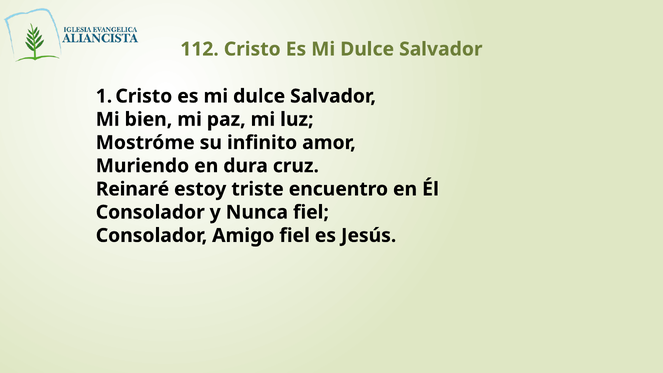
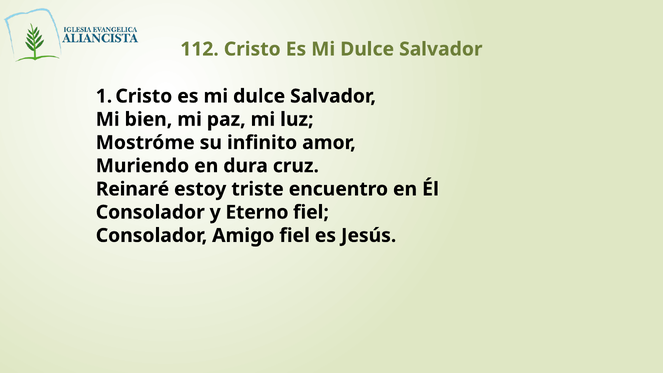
Nunca: Nunca -> Eterno
